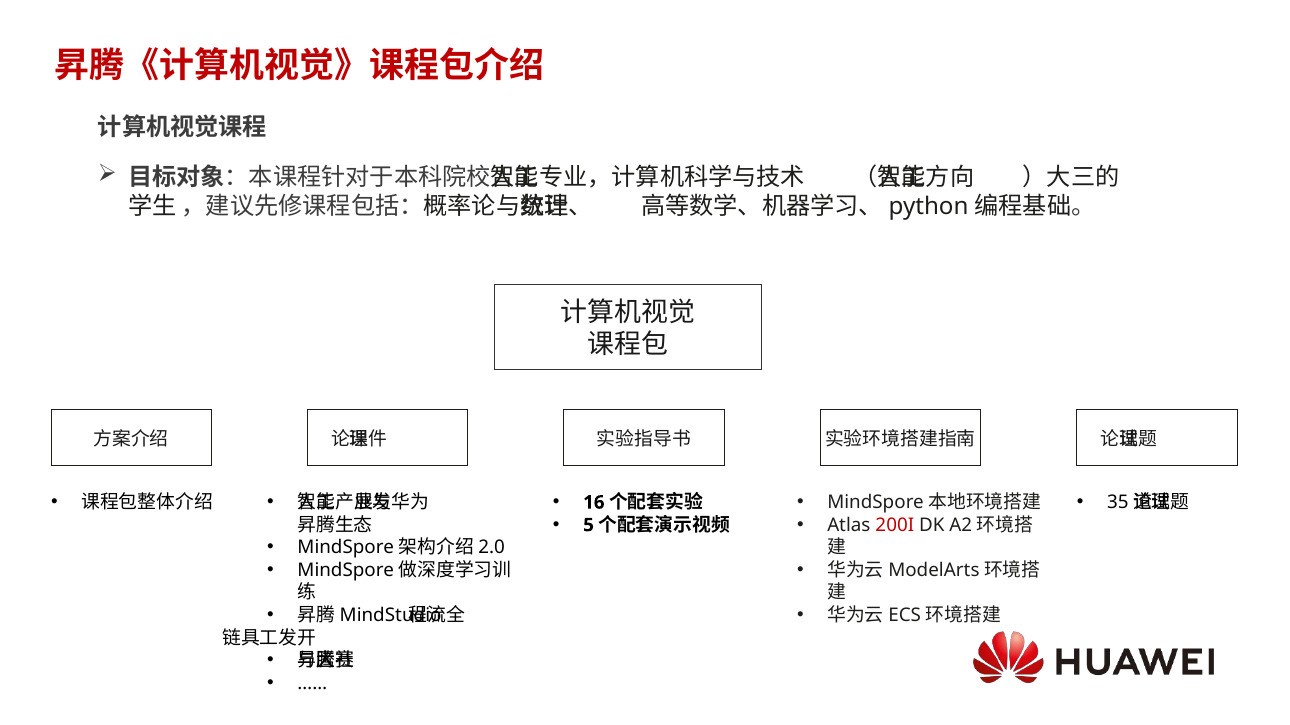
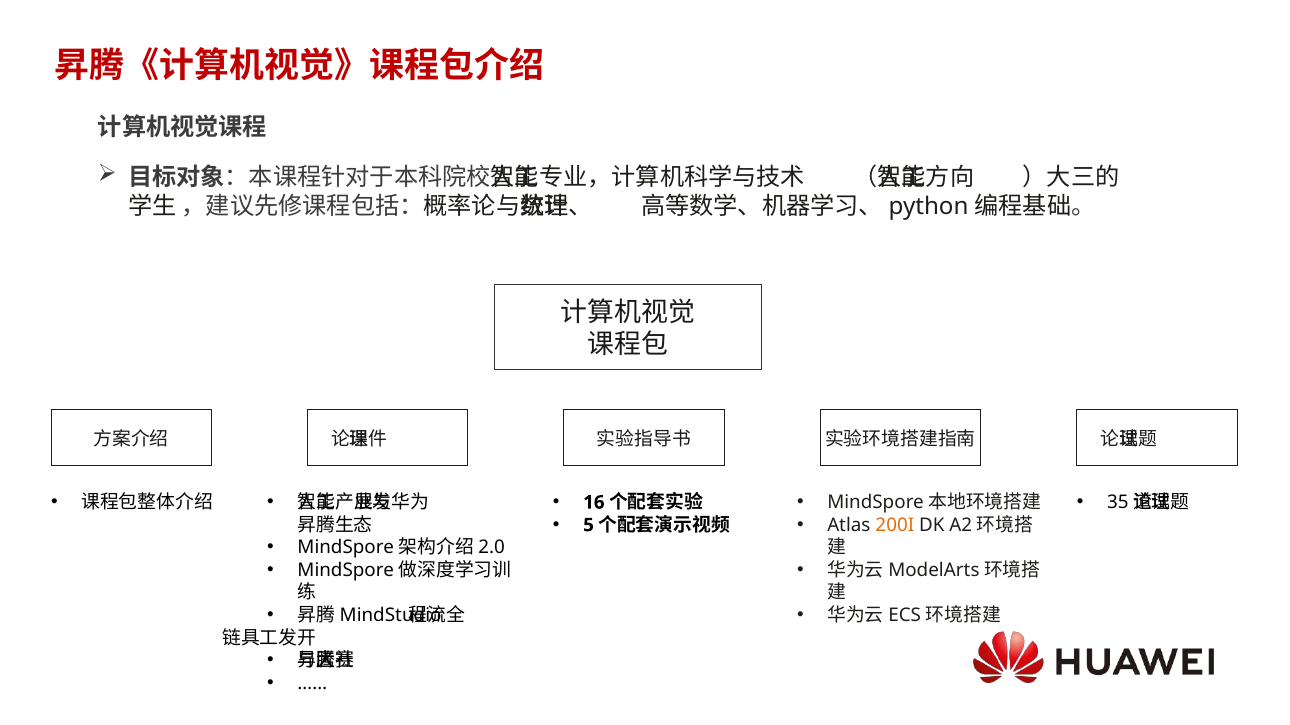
200I colour: red -> orange
